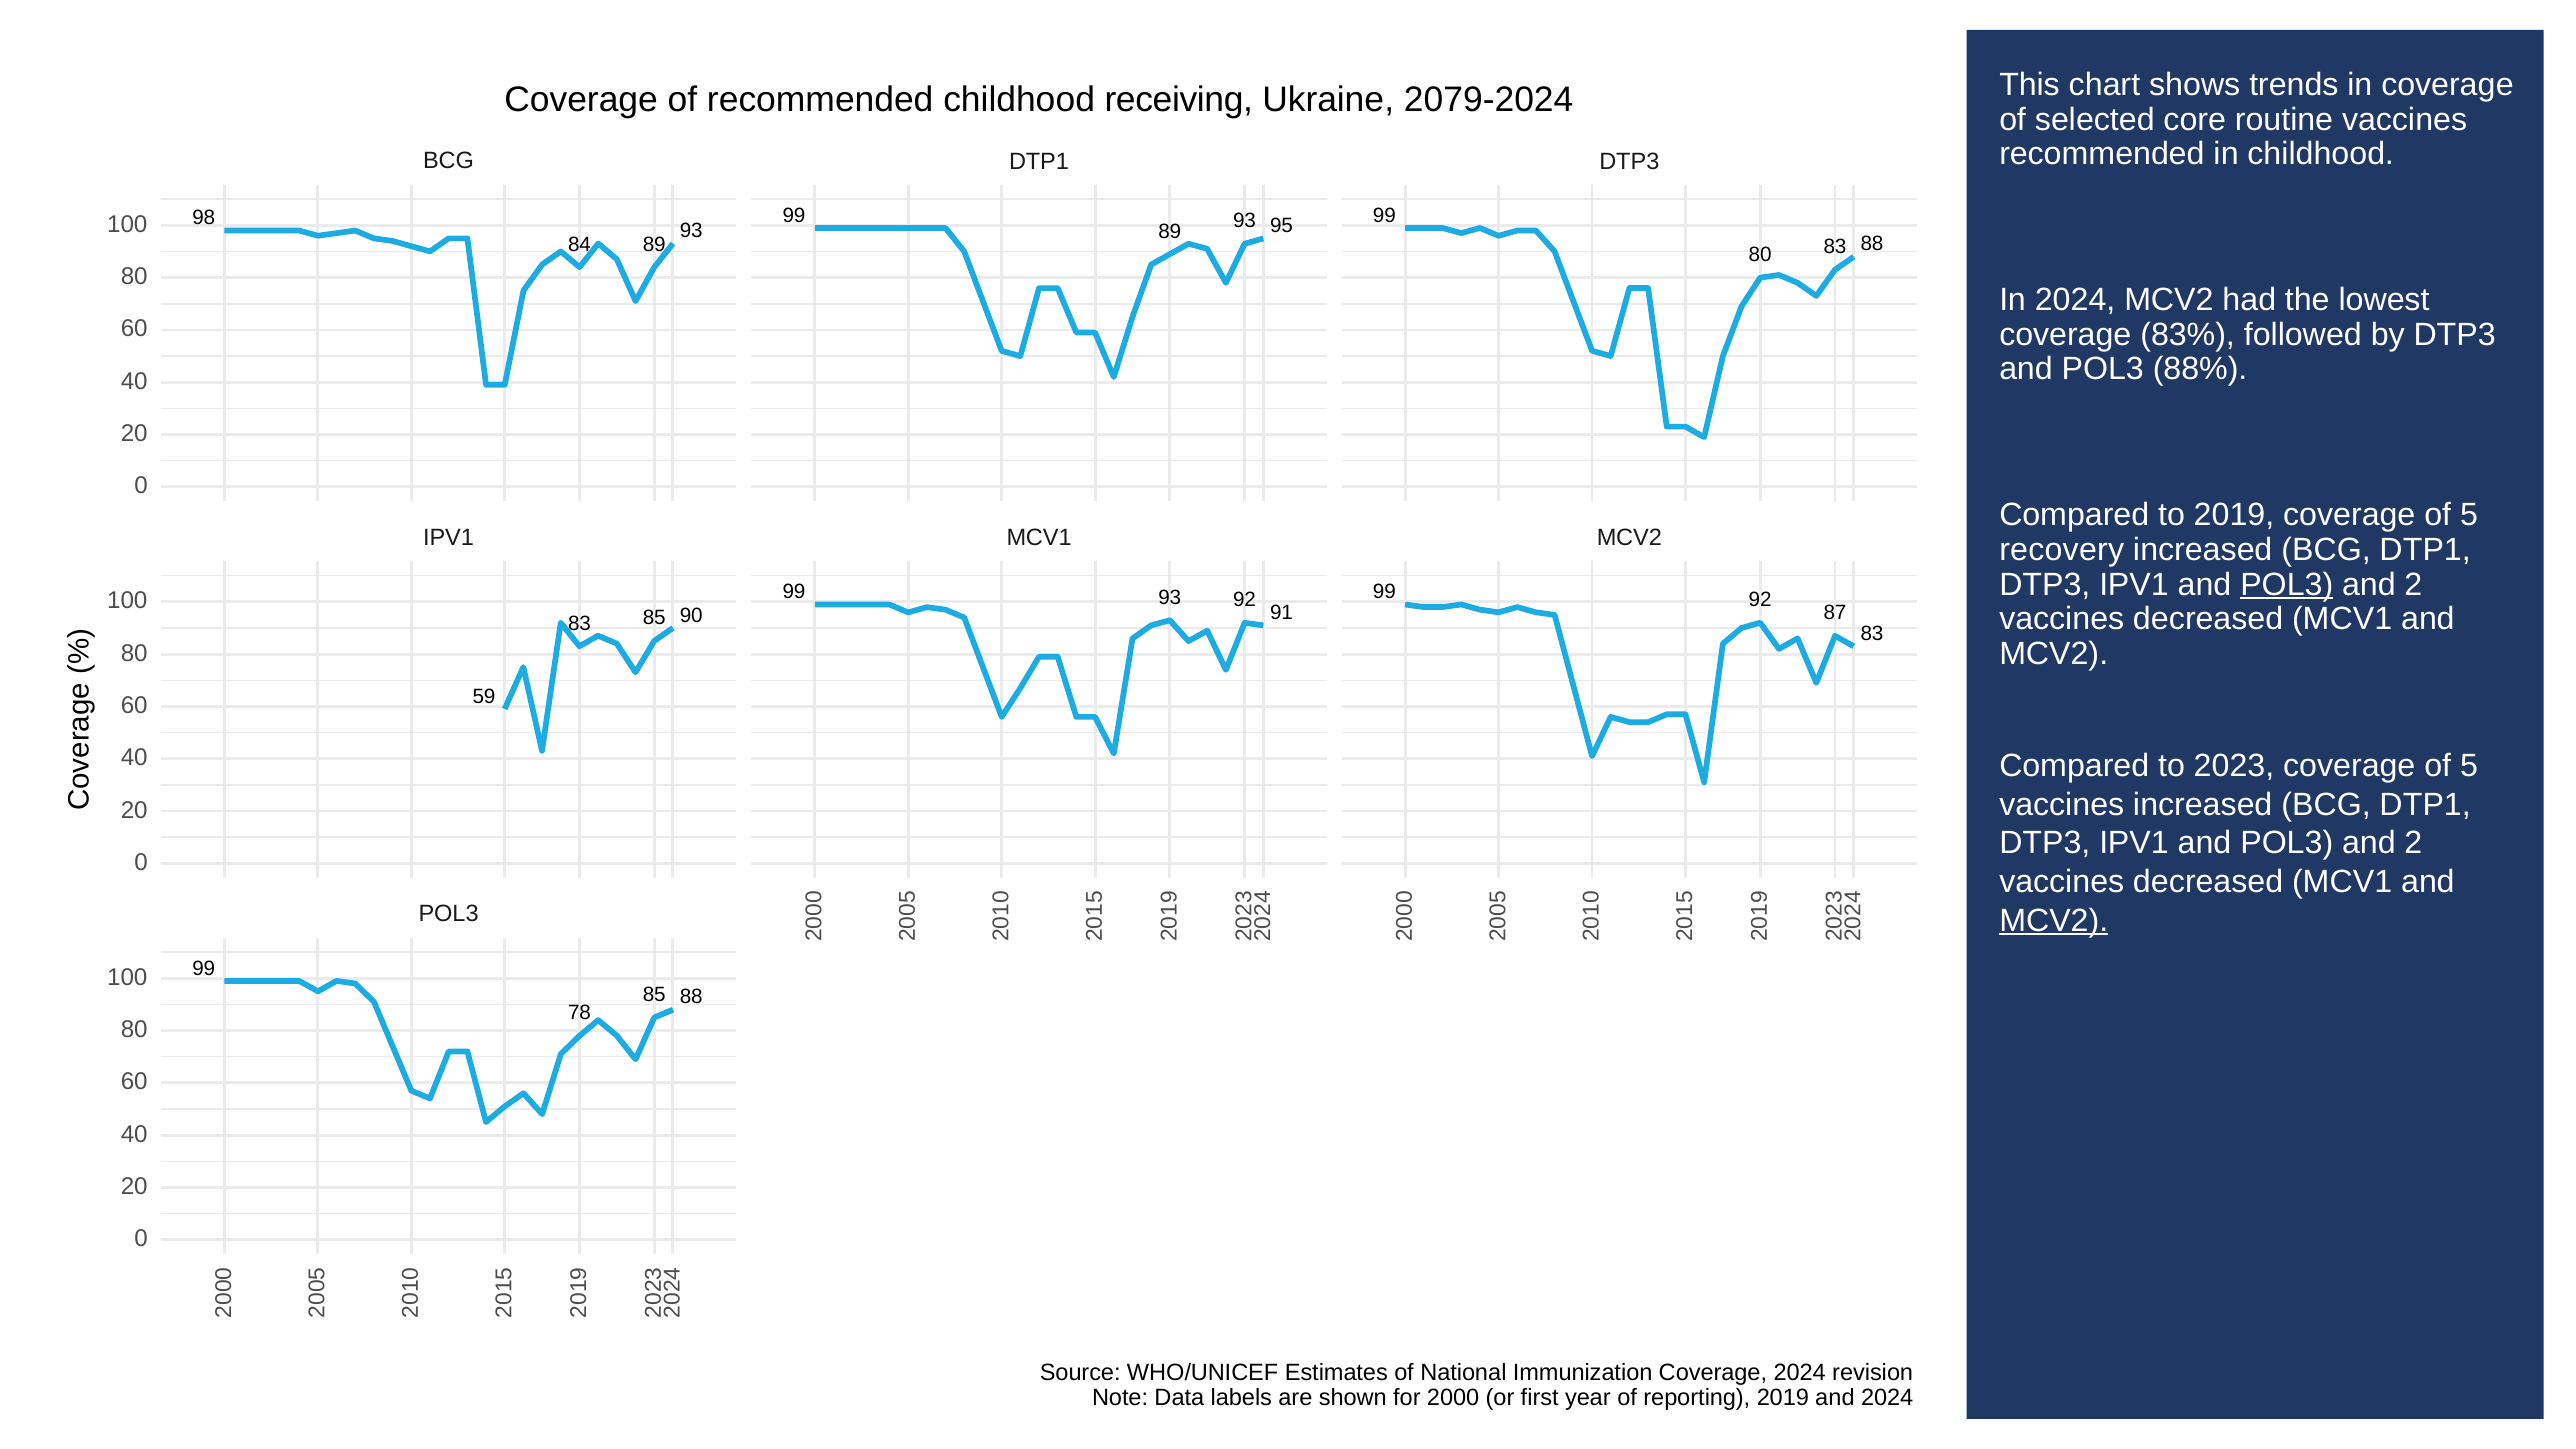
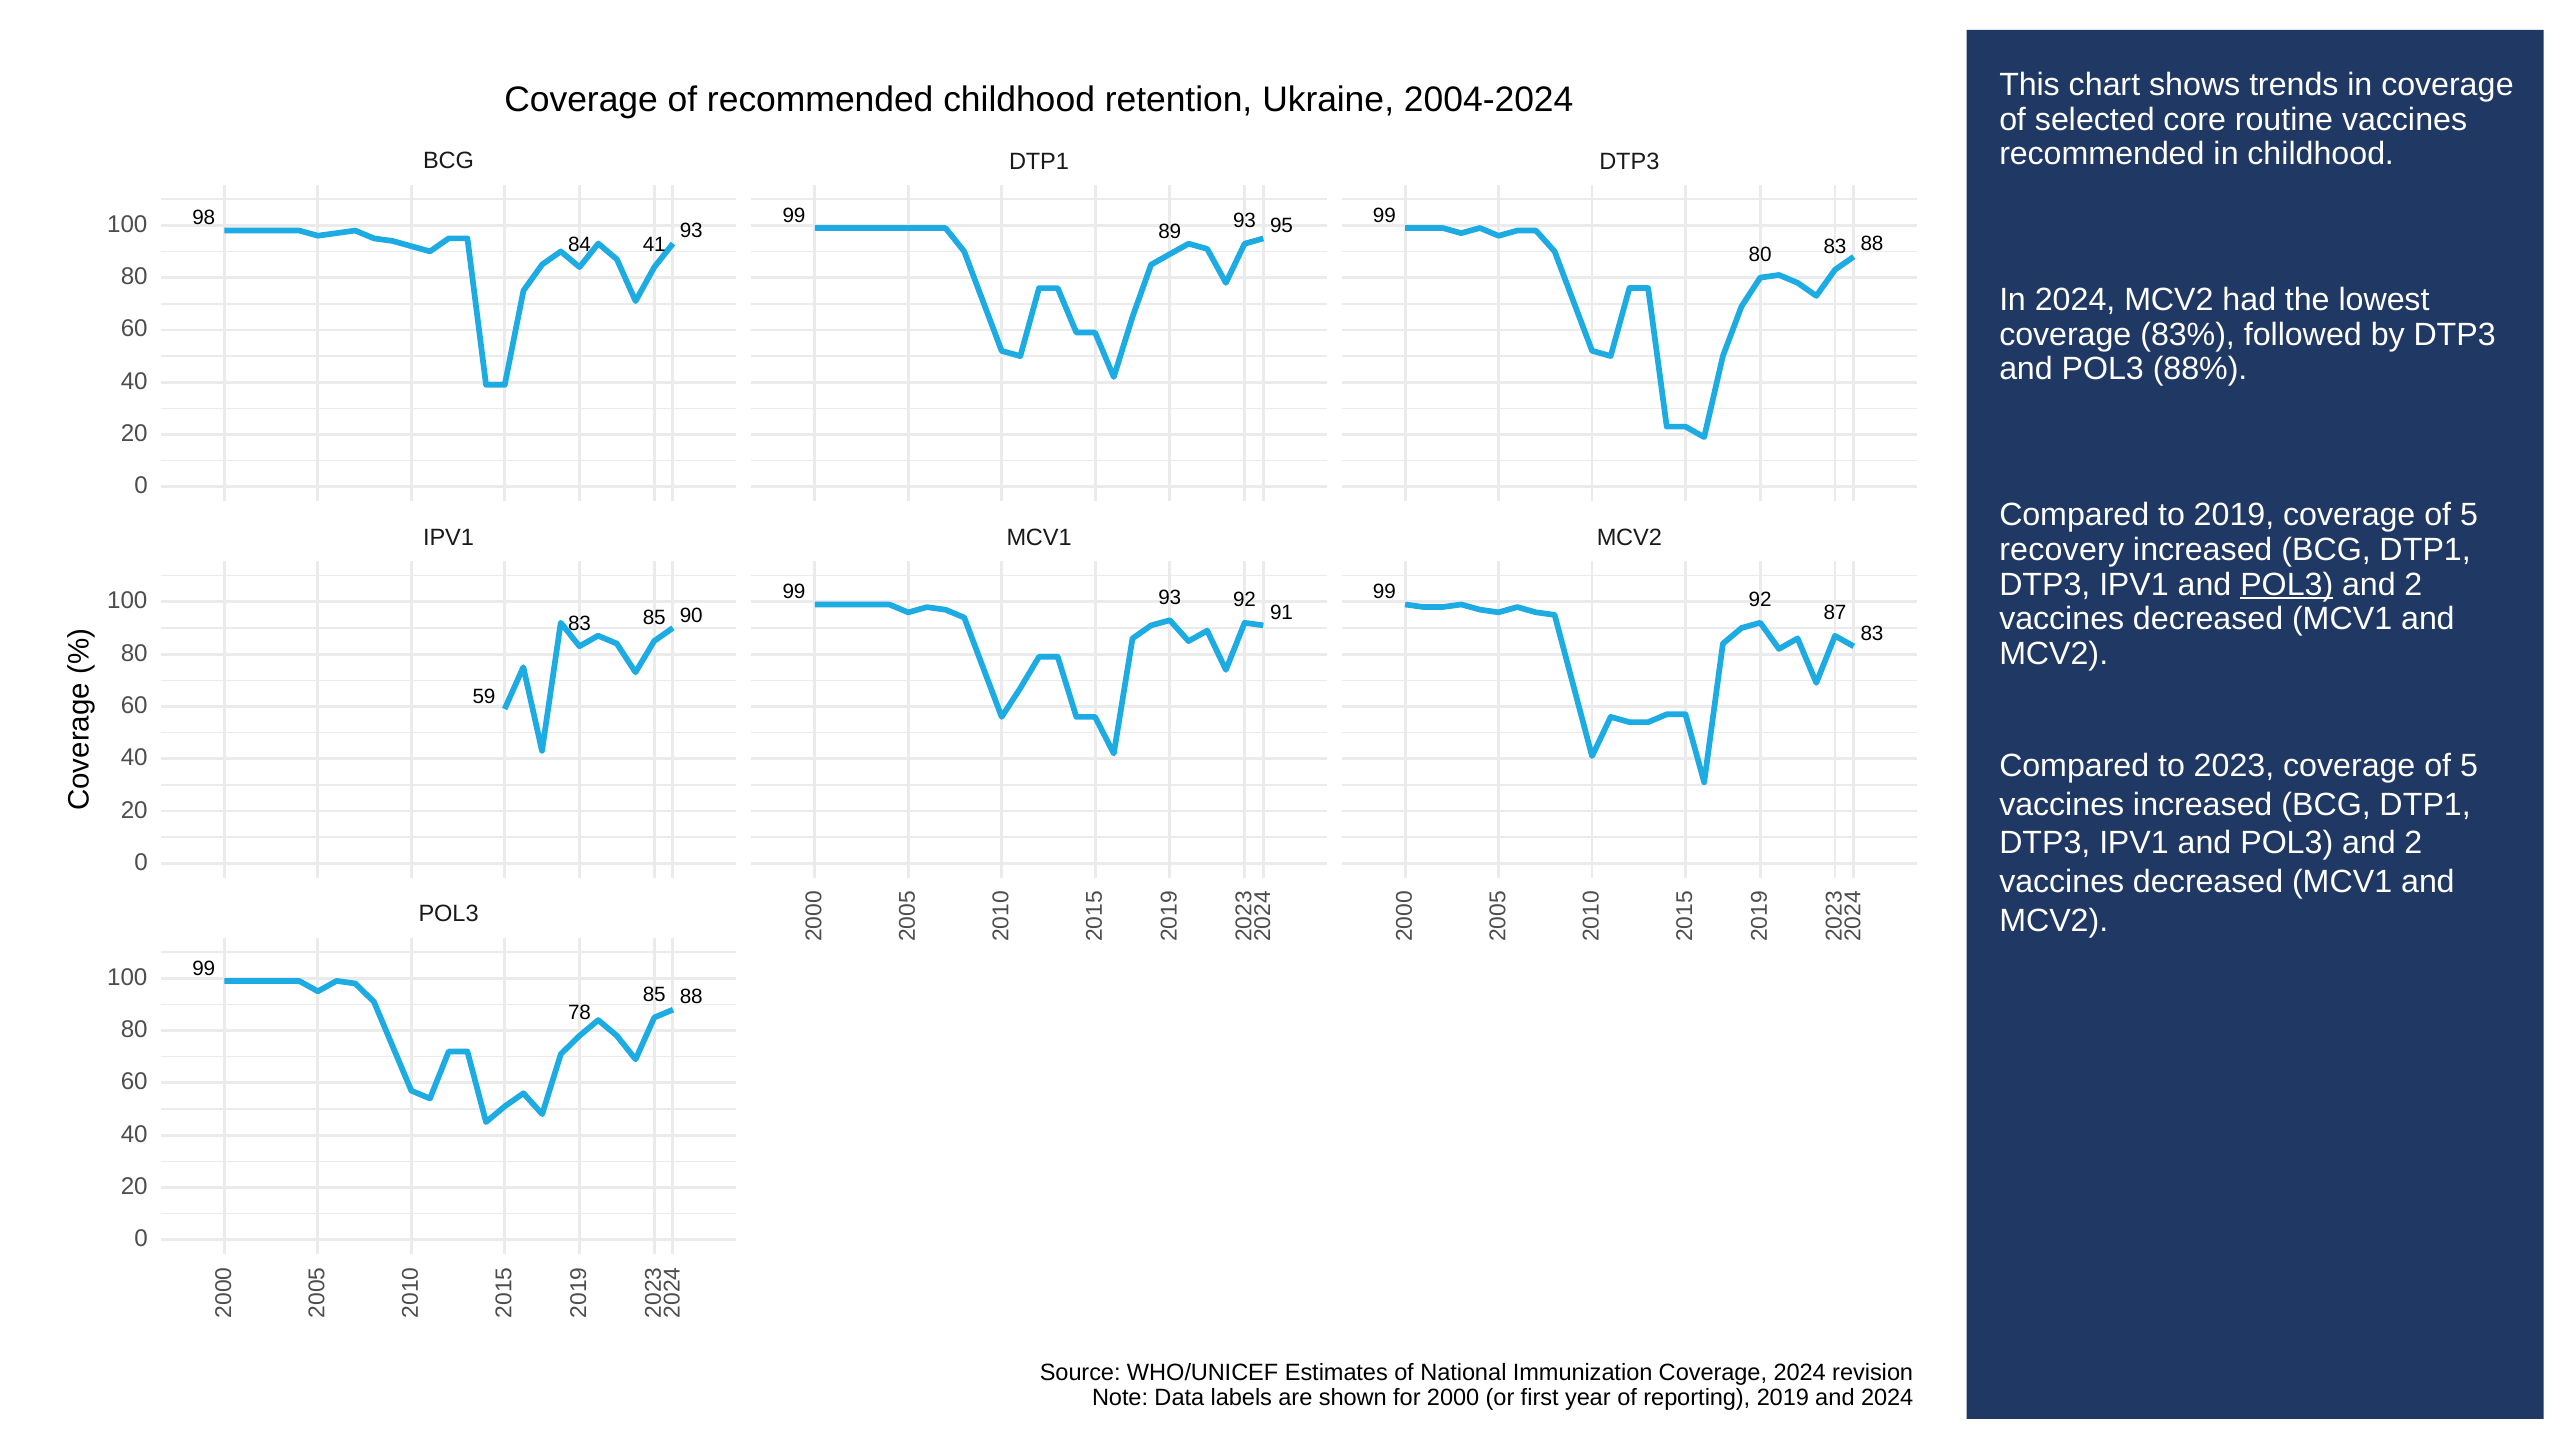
receiving: receiving -> retention
2079-2024: 2079-2024 -> 2004-2024
84 89: 89 -> 41
MCV2 at (2054, 920) underline: present -> none
